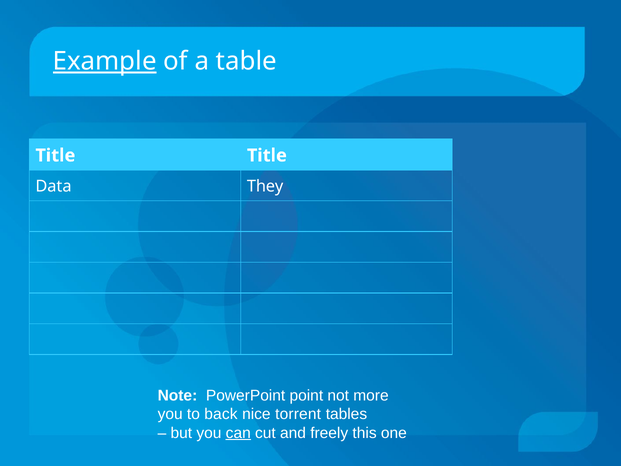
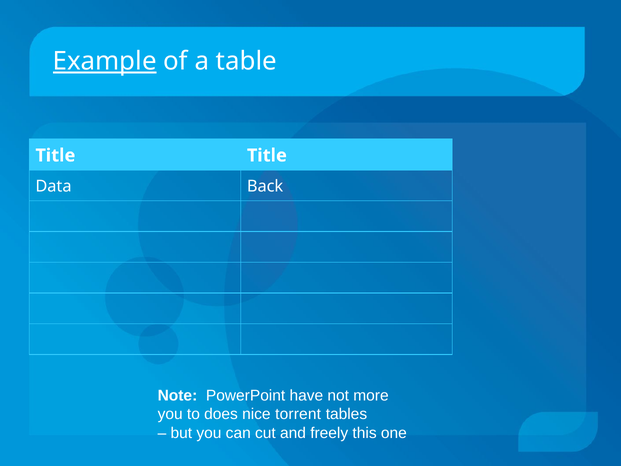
They: They -> Back
point: point -> have
back: back -> does
can underline: present -> none
